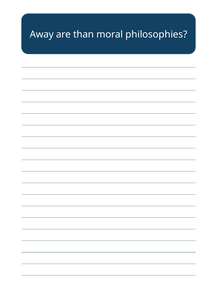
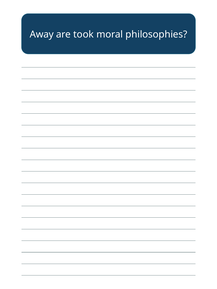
than: than -> took
